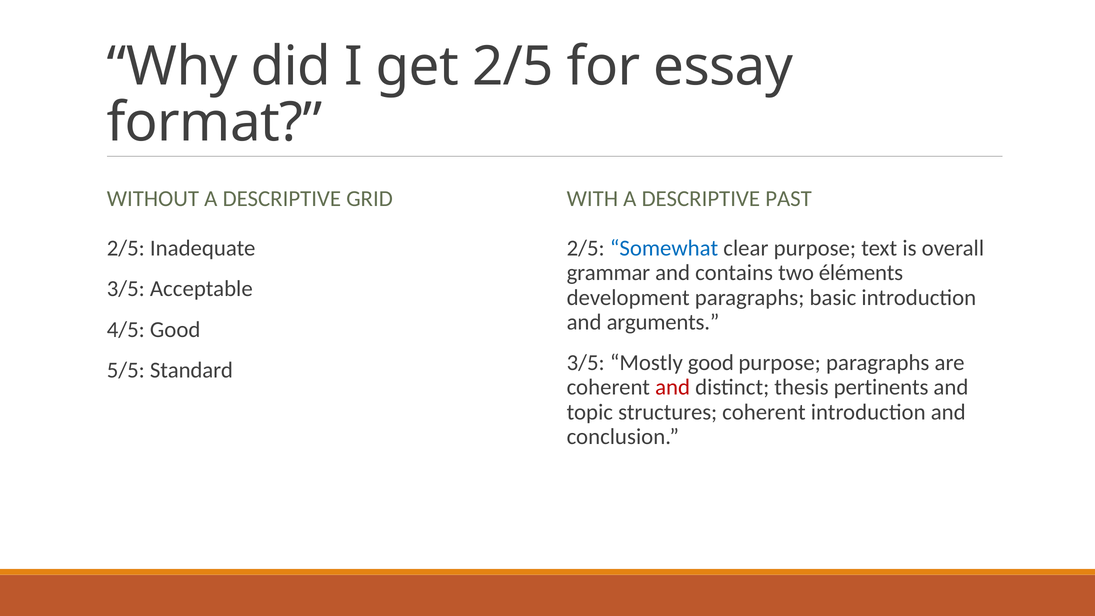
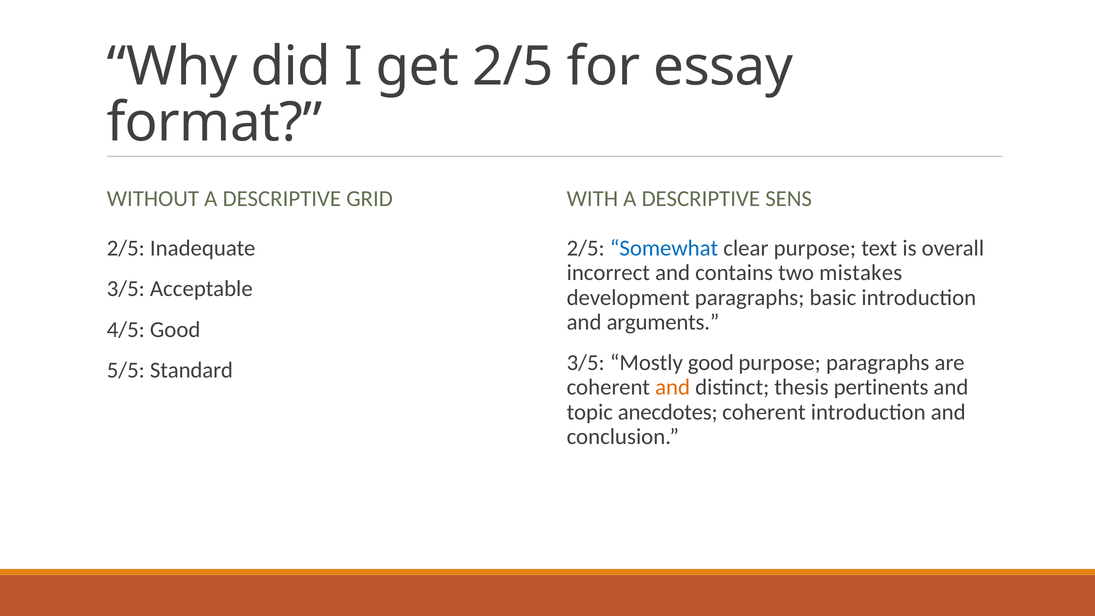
PAST: PAST -> SENS
grammar: grammar -> incorrect
éléments: éléments -> mistakes
and at (673, 387) colour: red -> orange
structures: structures -> anecdotes
